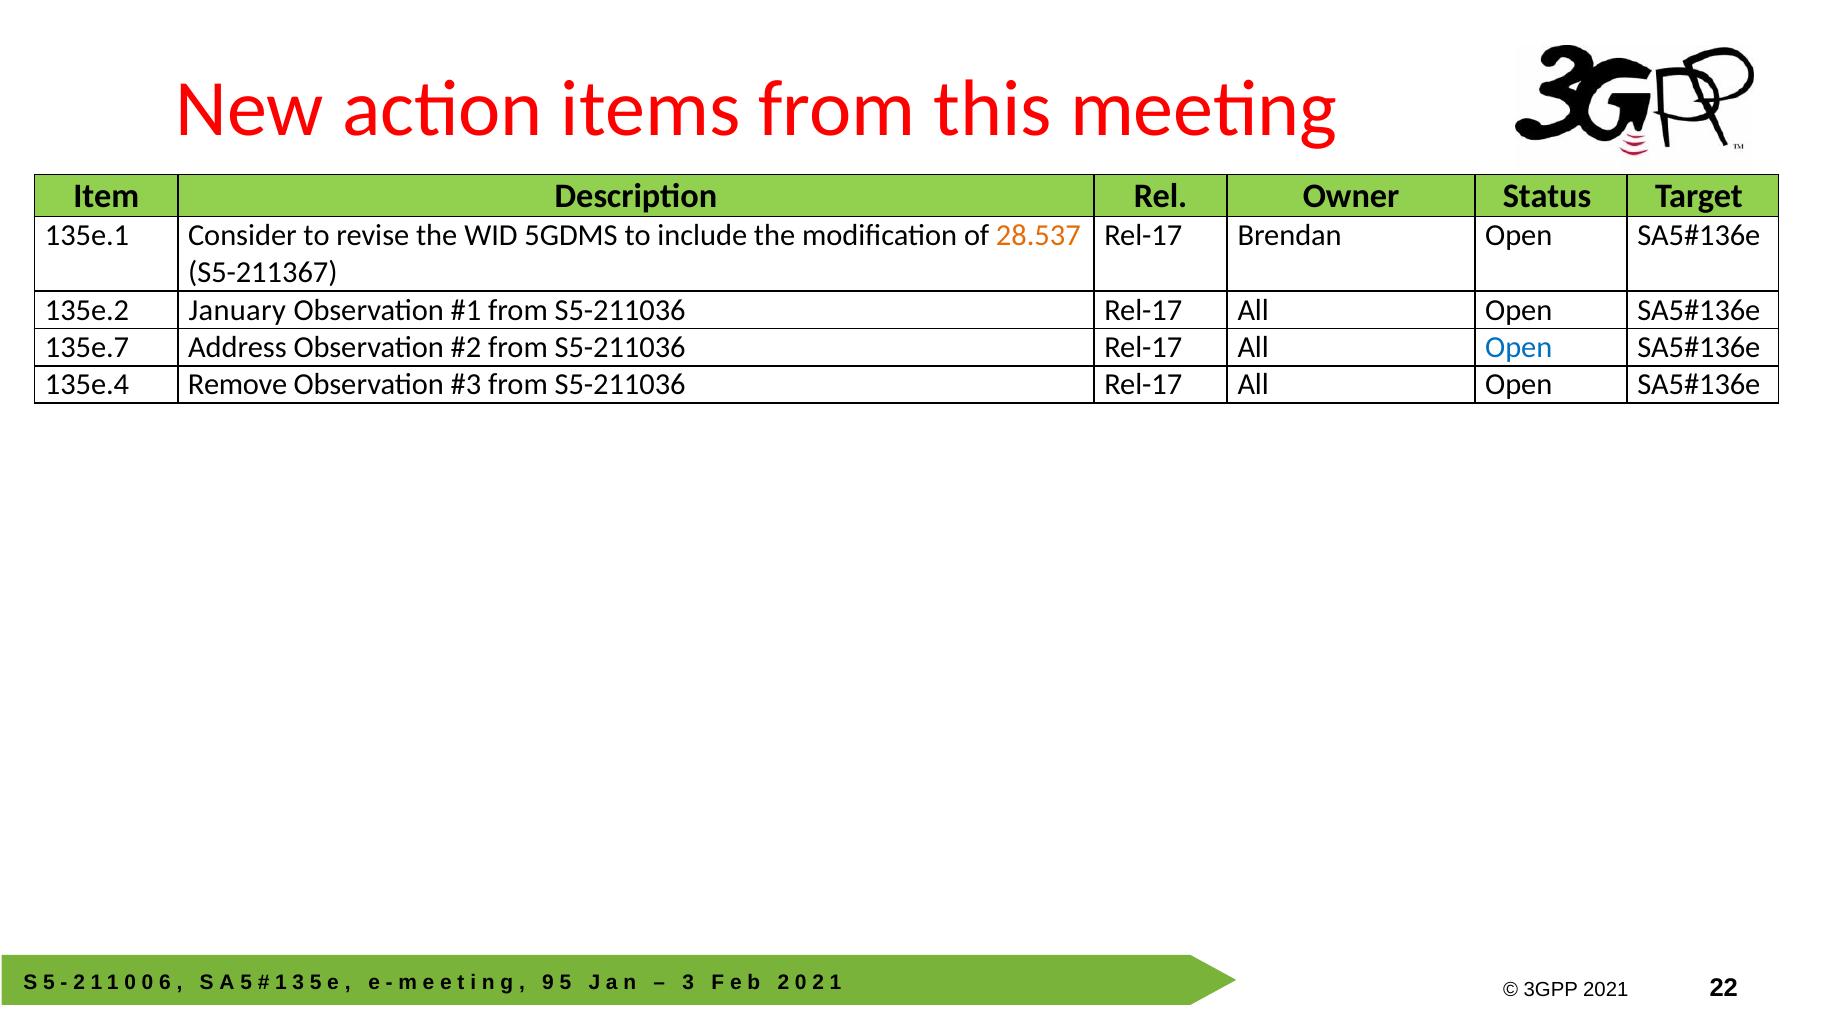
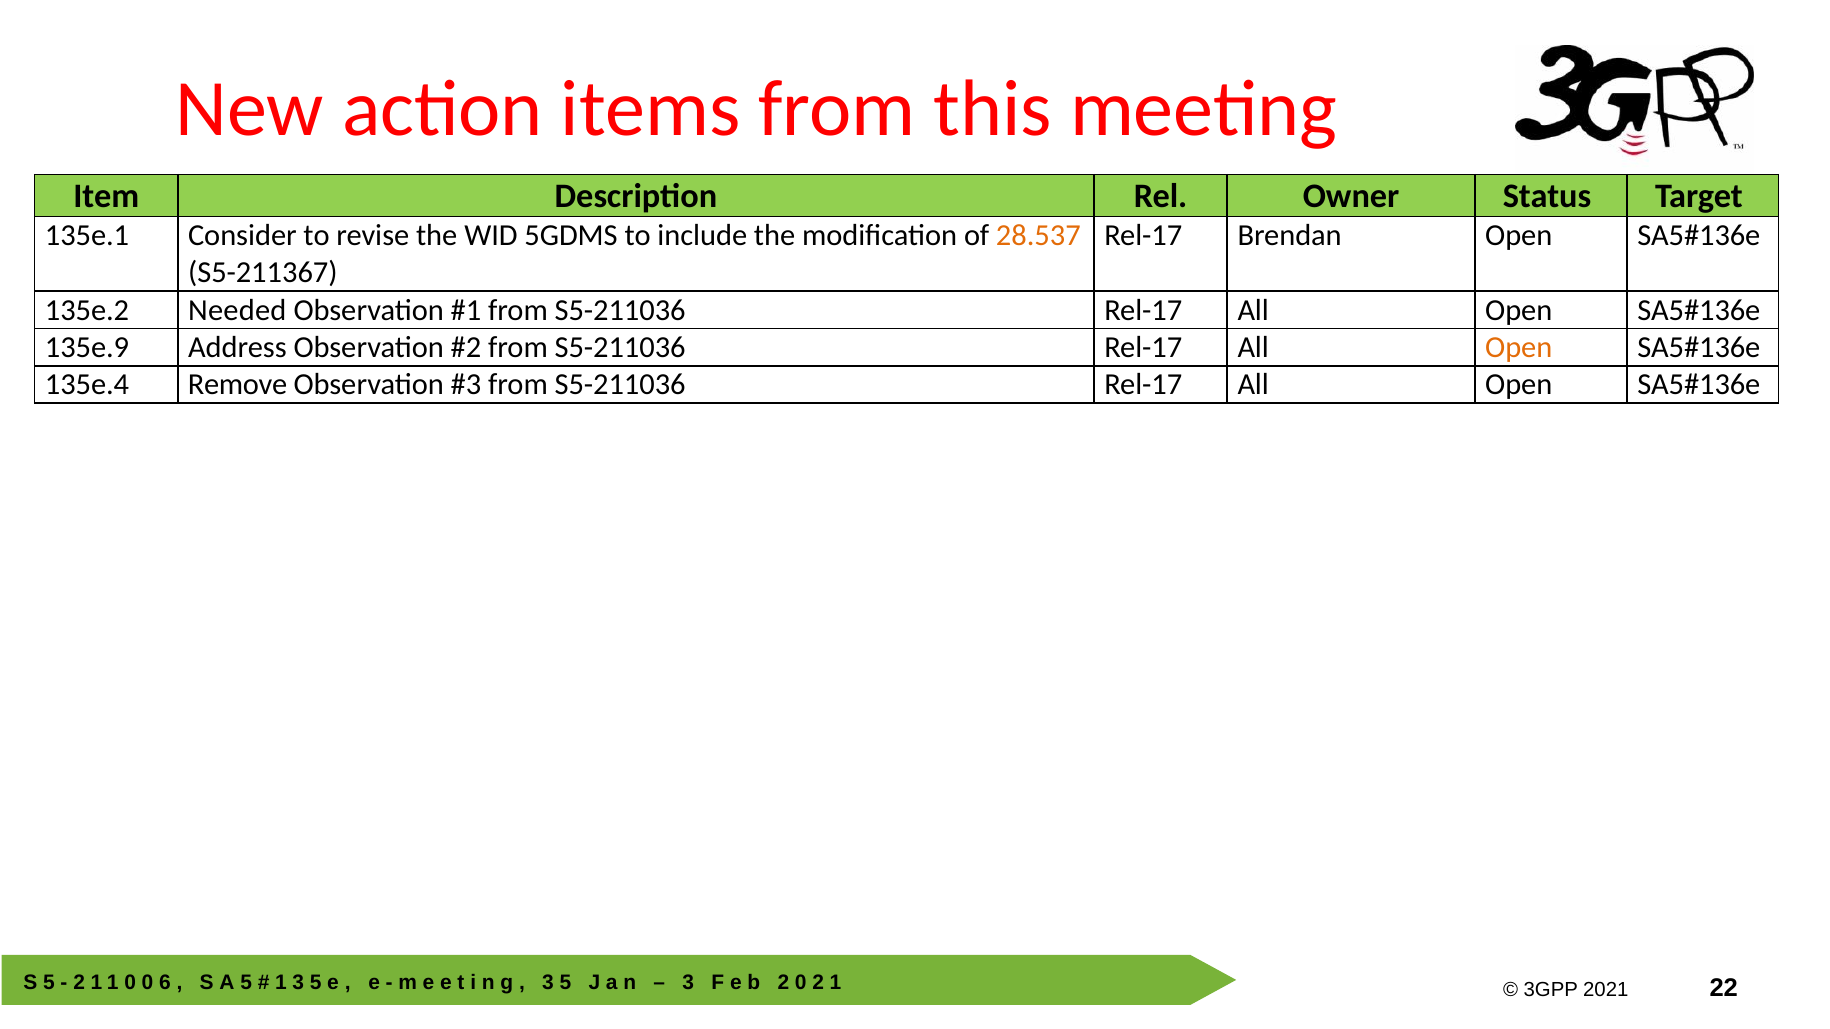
January: January -> Needed
135e.7: 135e.7 -> 135e.9
Open at (1519, 348) colour: blue -> orange
9 at (548, 983): 9 -> 3
